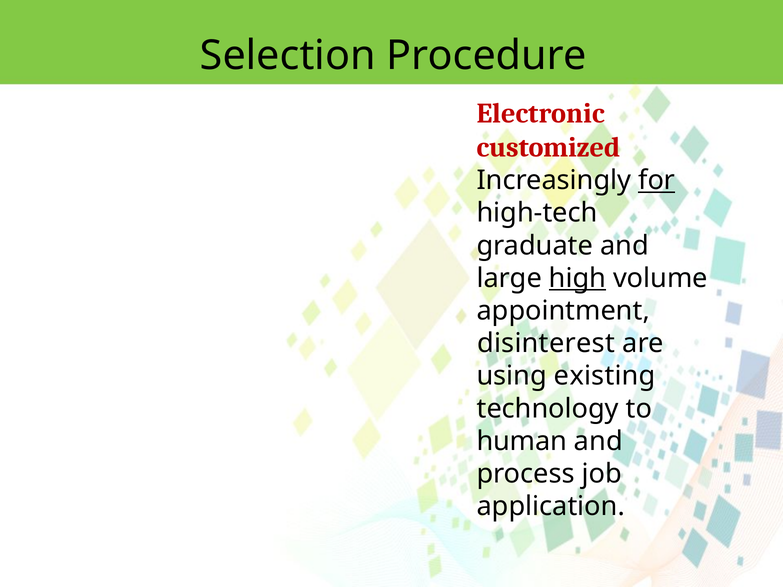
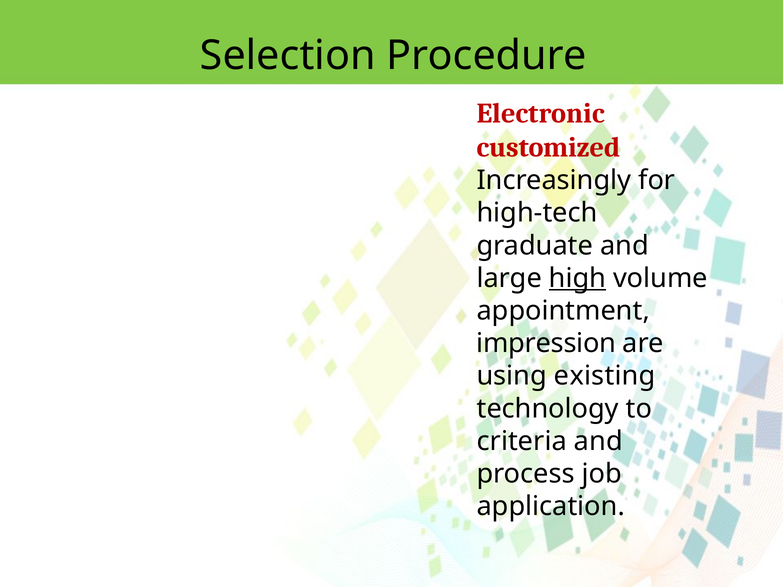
for underline: present -> none
disinterest: disinterest -> impression
human: human -> criteria
